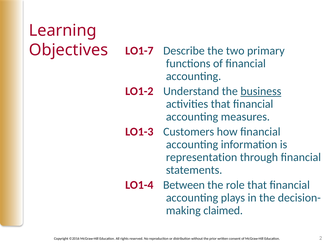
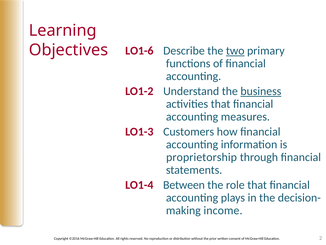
LO1-7: LO1-7 -> LO1-6
two underline: none -> present
representation: representation -> proprietorship
claimed: claimed -> income
